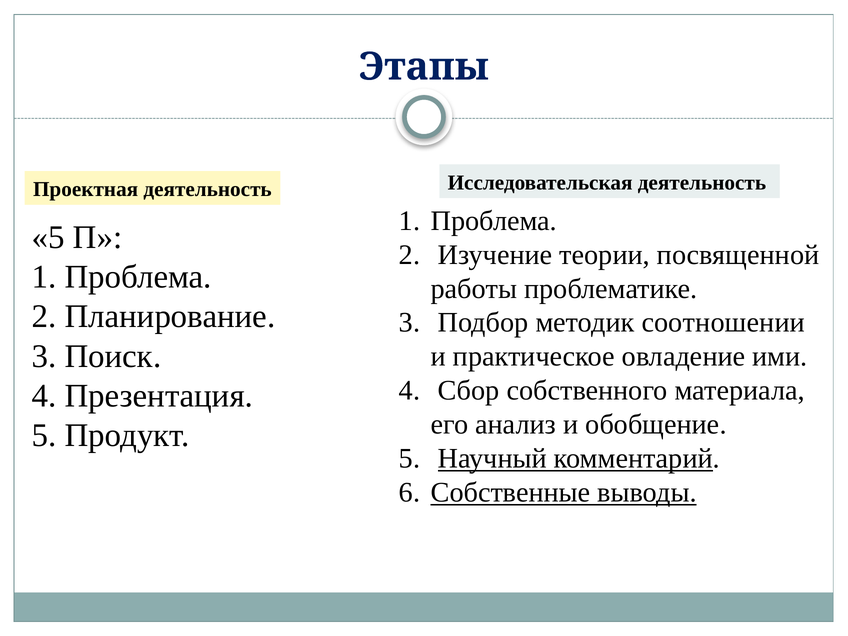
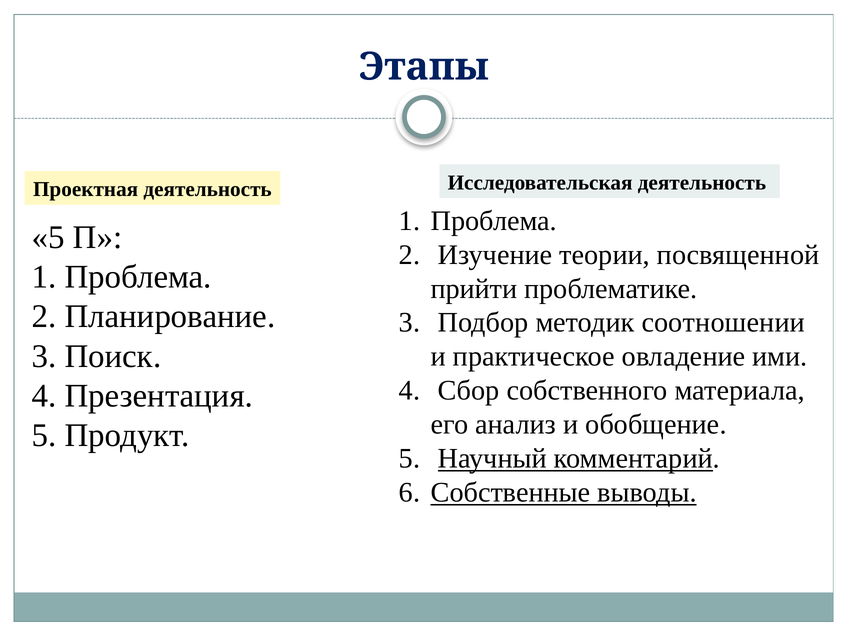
работы: работы -> прийти
